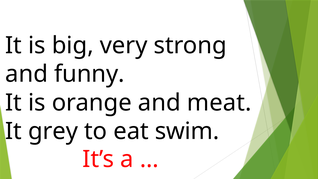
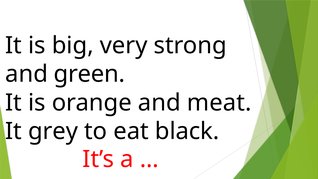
funny: funny -> green
swim: swim -> black
